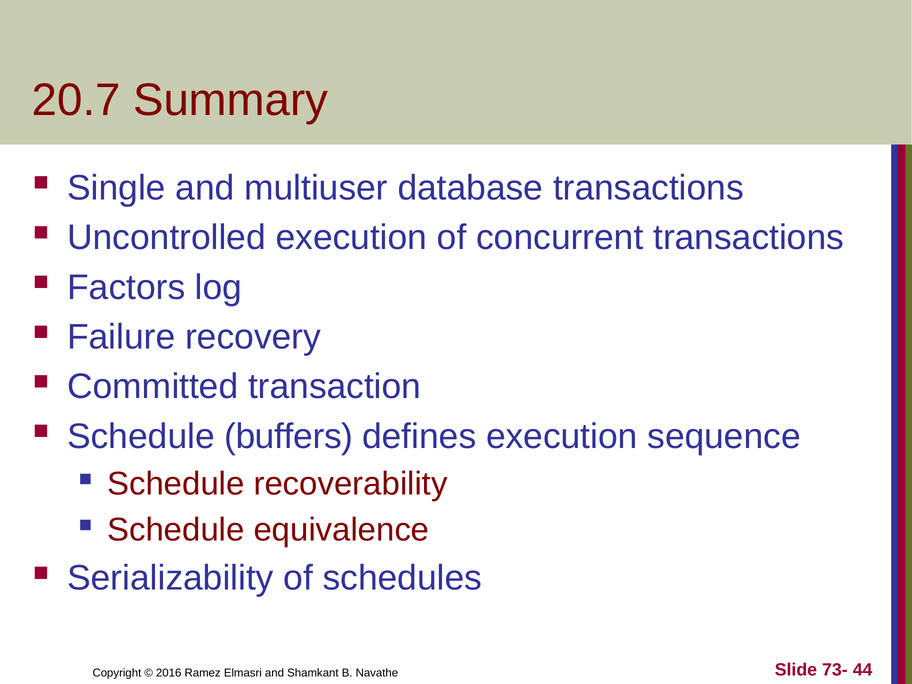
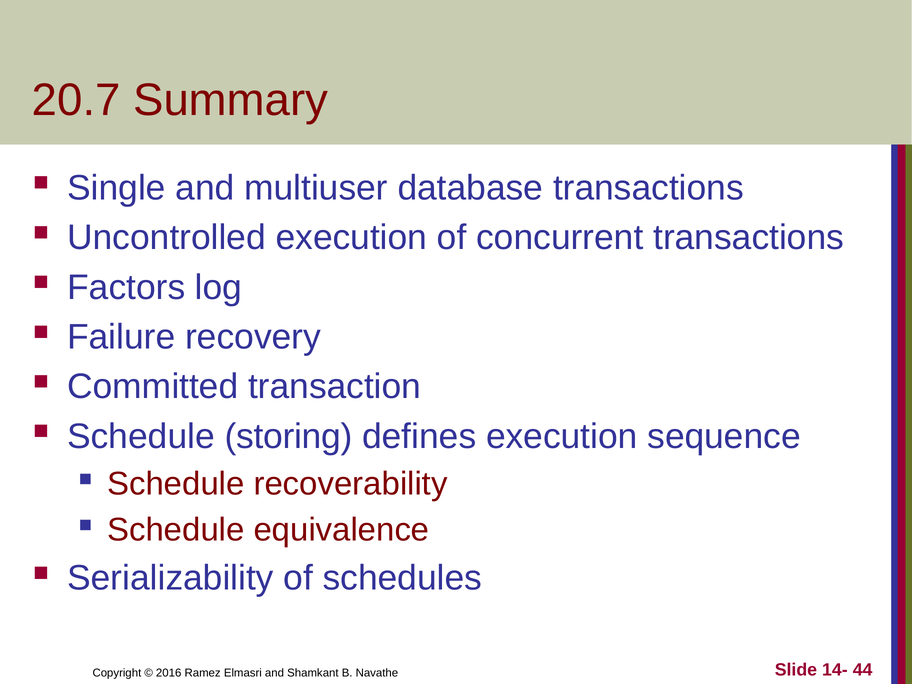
buffers: buffers -> storing
73-: 73- -> 14-
